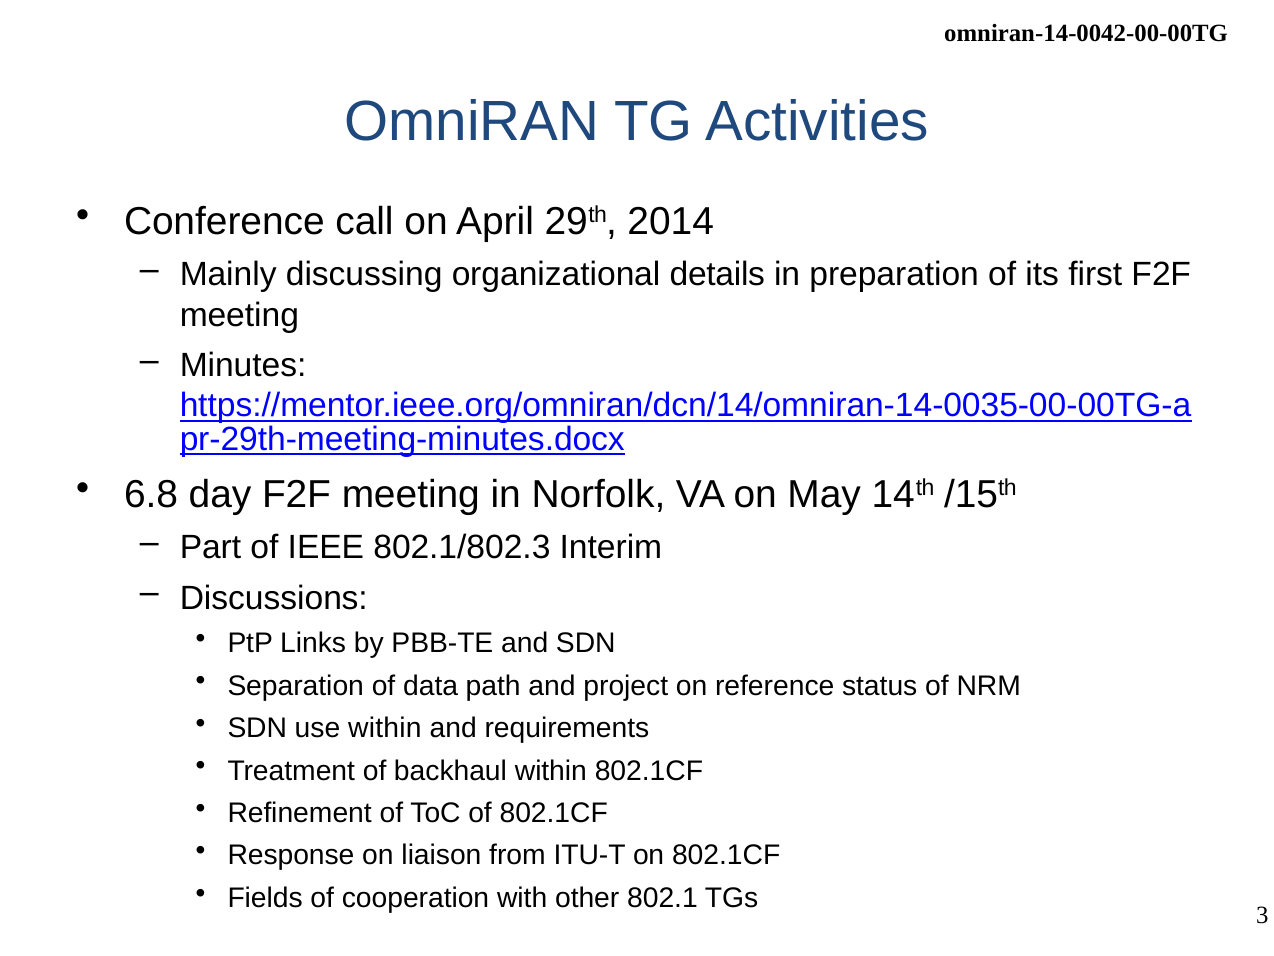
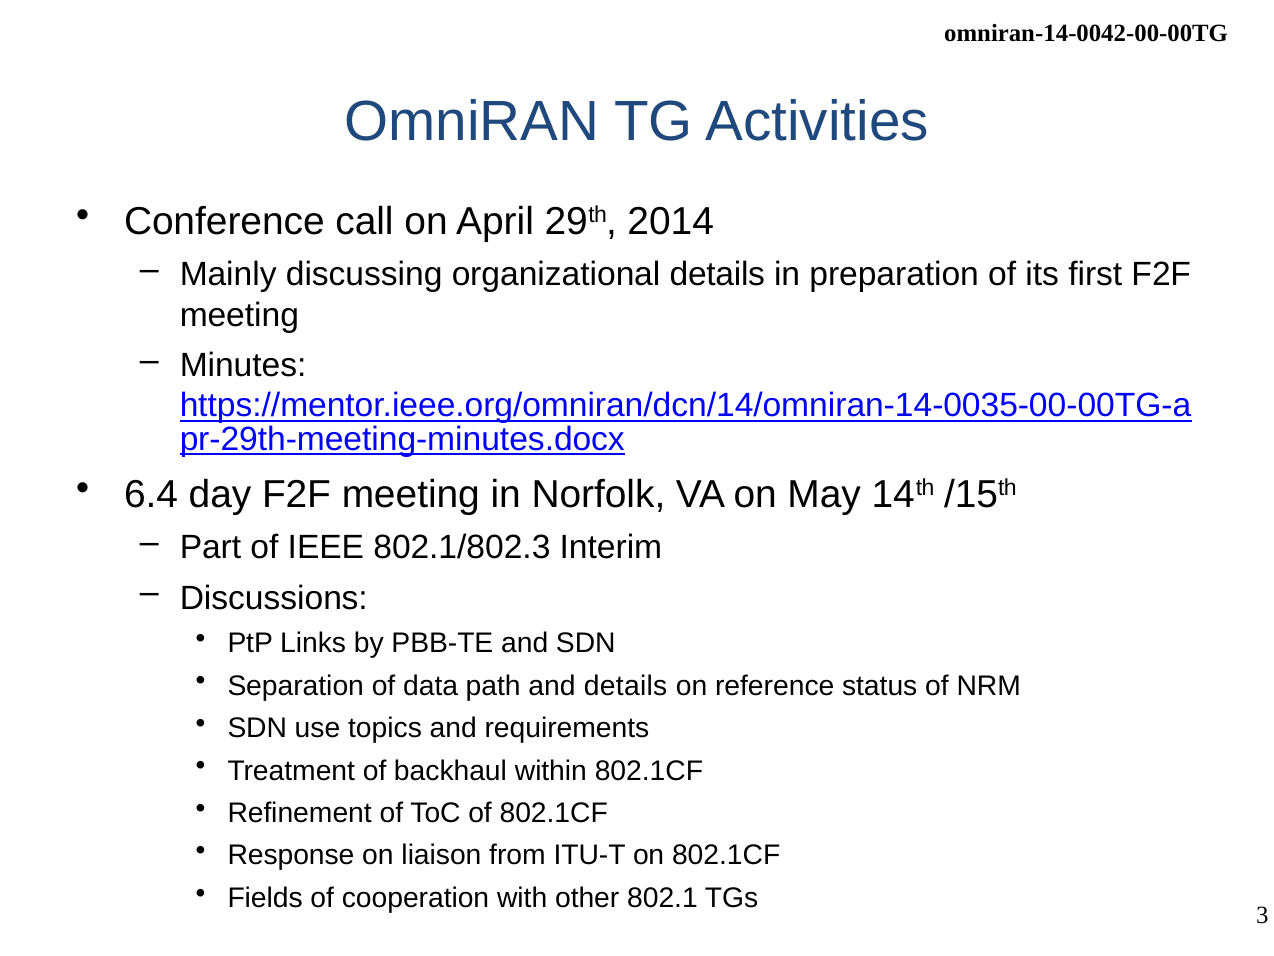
6.8: 6.8 -> 6.4
and project: project -> details
use within: within -> topics
